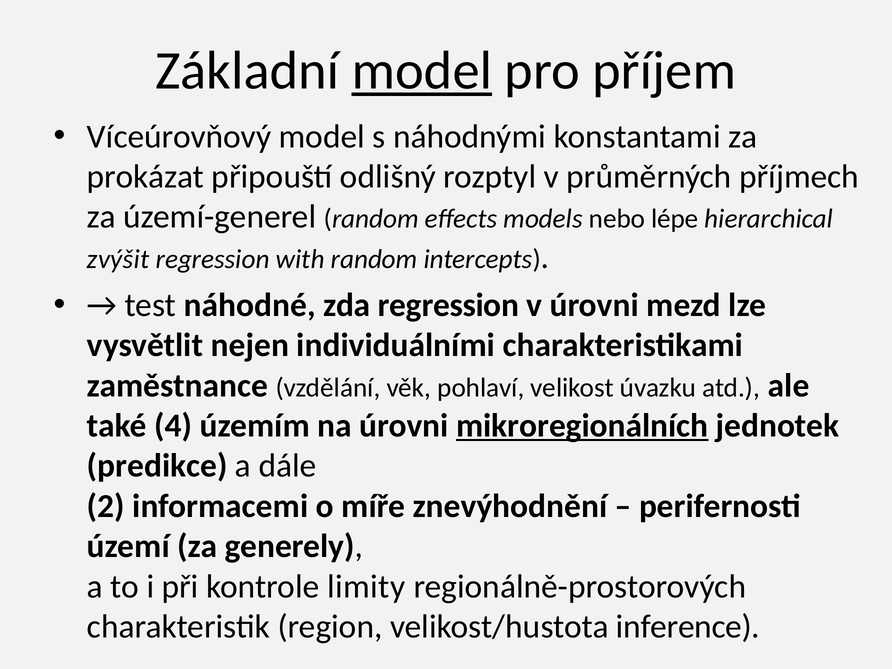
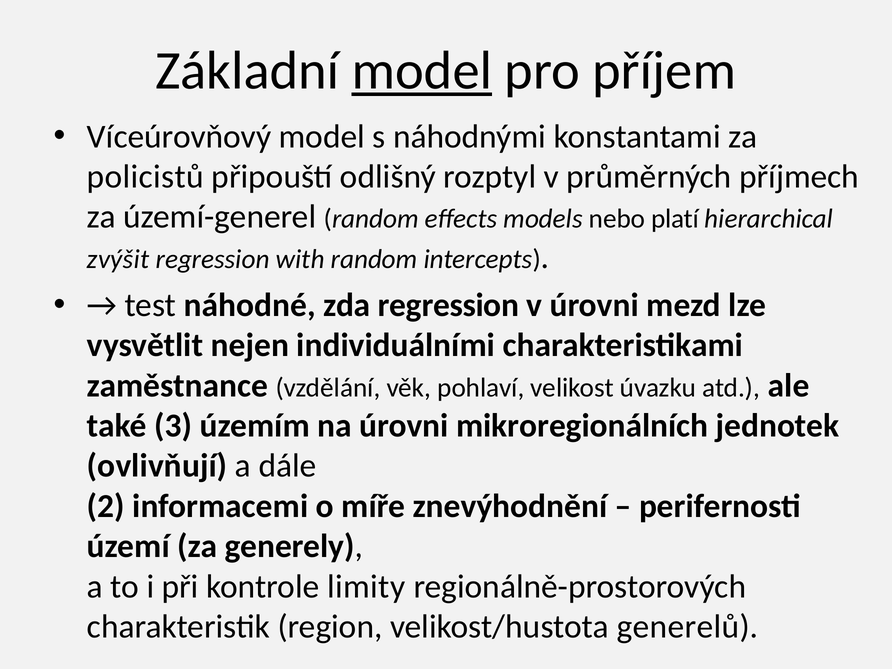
prokázat: prokázat -> policistů
lépe: lépe -> platí
4: 4 -> 3
mikroregionálních underline: present -> none
predikce: predikce -> ovlivňují
inference: inference -> generelů
